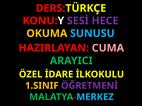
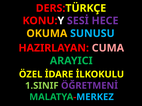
1.SINIF colour: yellow -> light green
